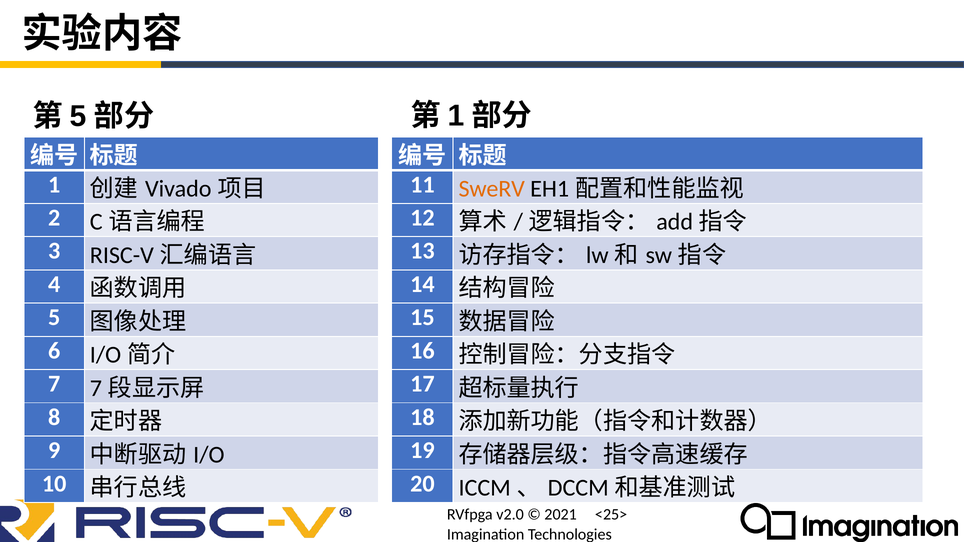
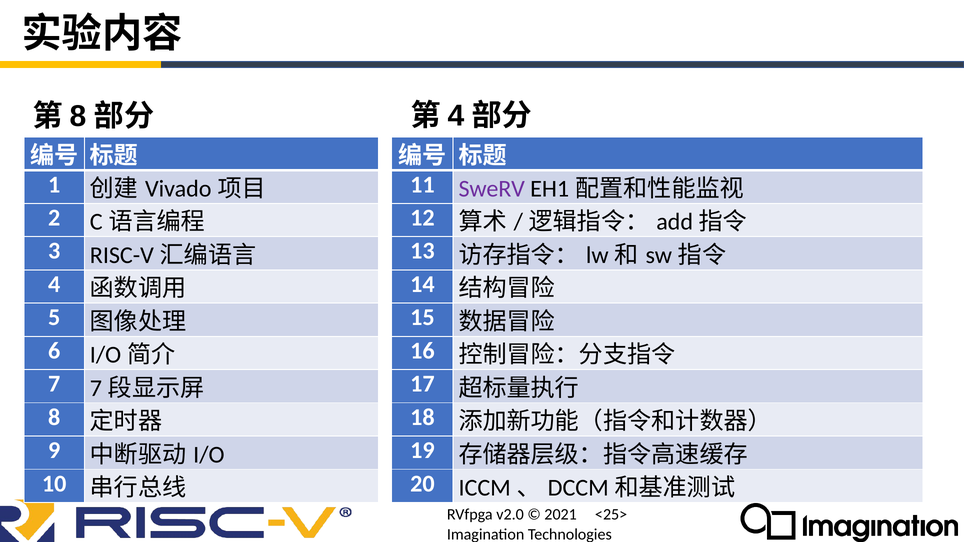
5 at (78, 116): 5 -> 8
1 at (456, 116): 1 -> 4
SweRV colour: orange -> purple
